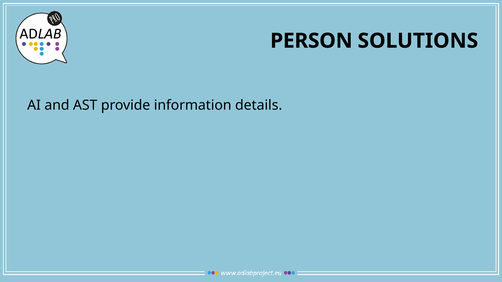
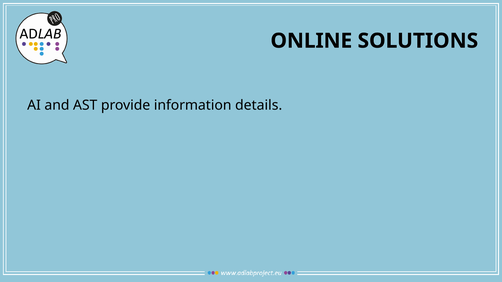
PERSON: PERSON -> ONLINE
